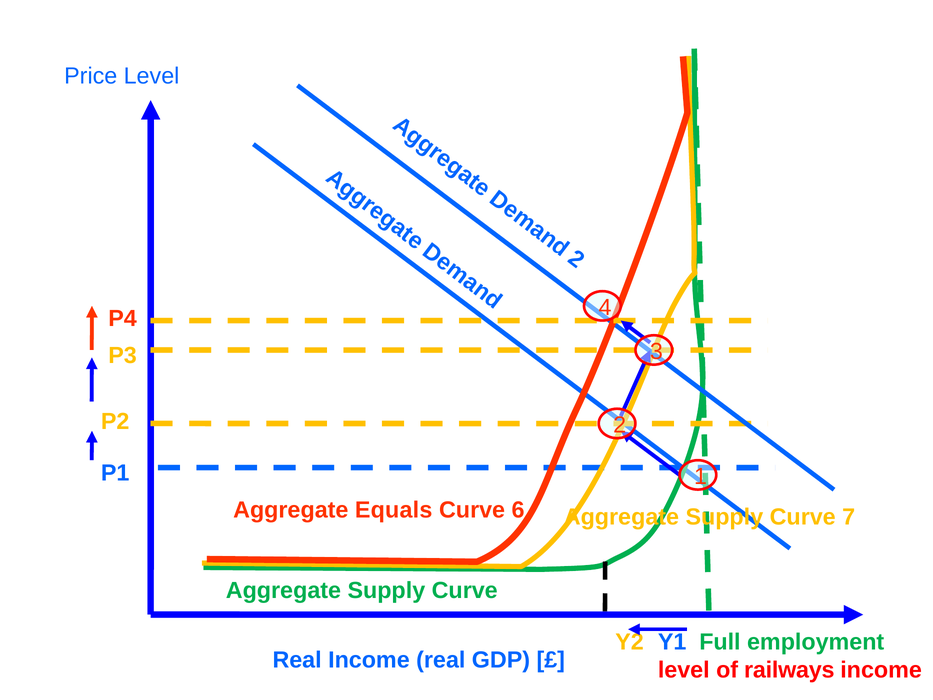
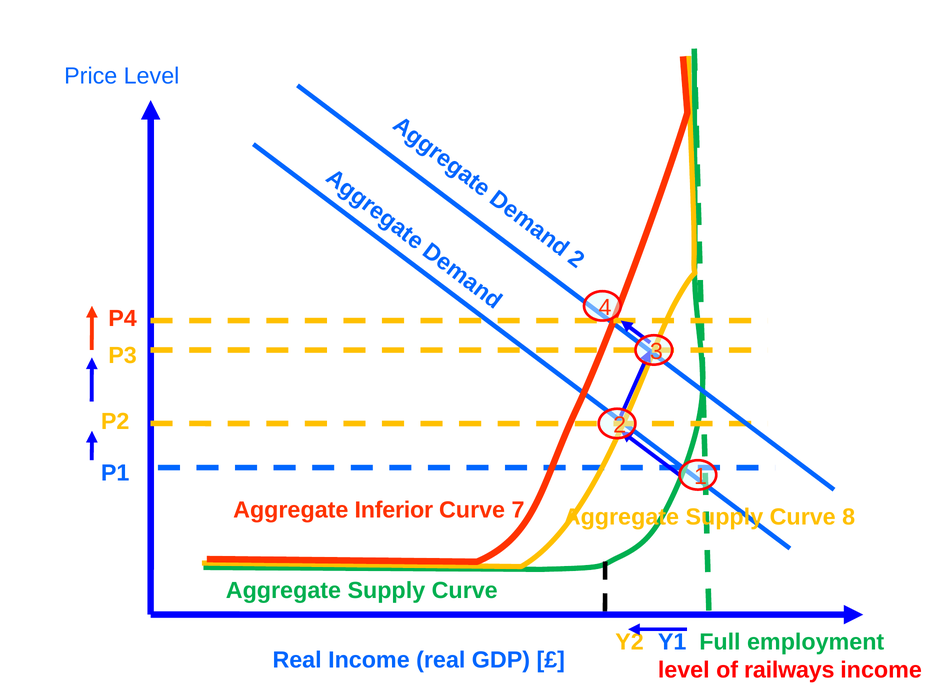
Equals: Equals -> Inferior
6: 6 -> 7
7: 7 -> 8
